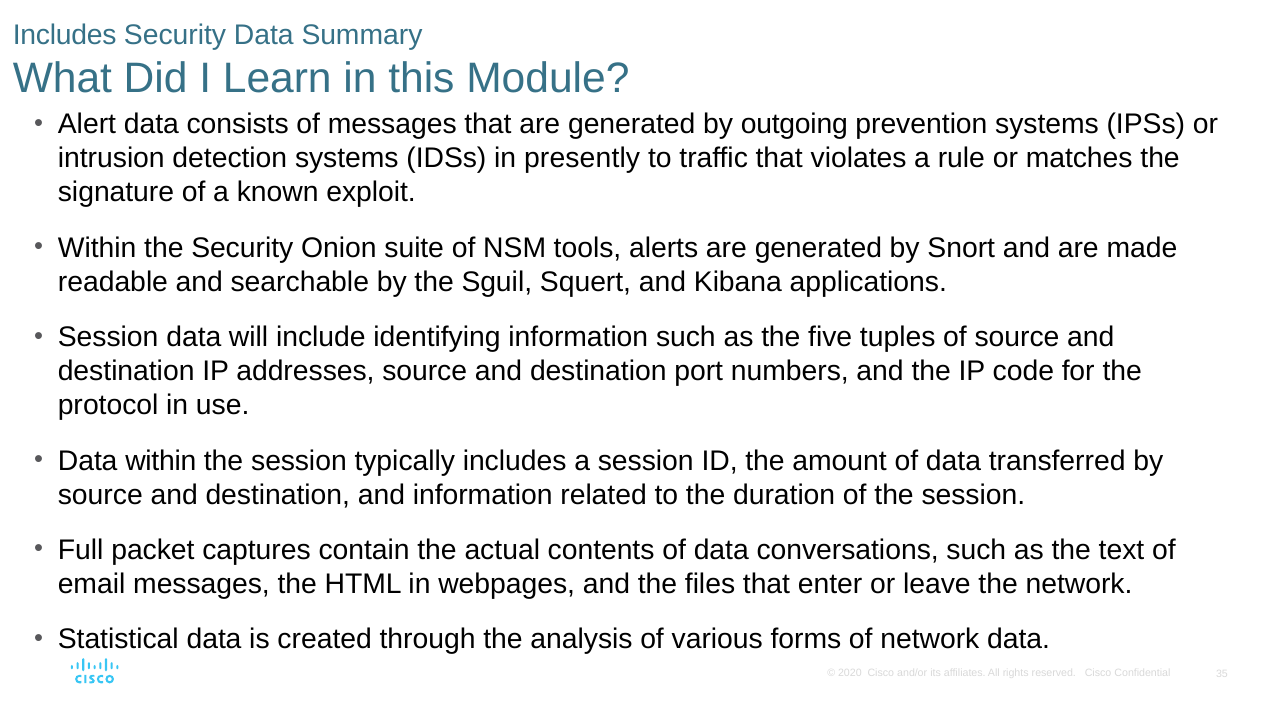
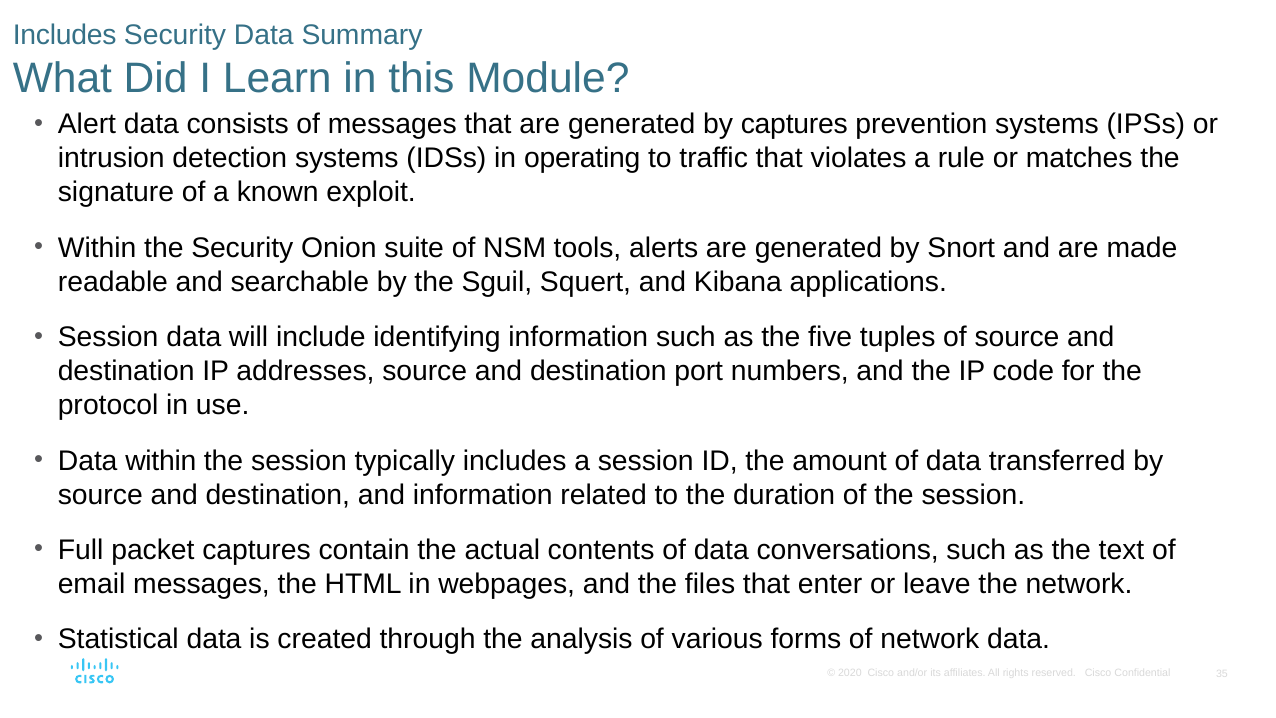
by outgoing: outgoing -> captures
presently: presently -> operating
